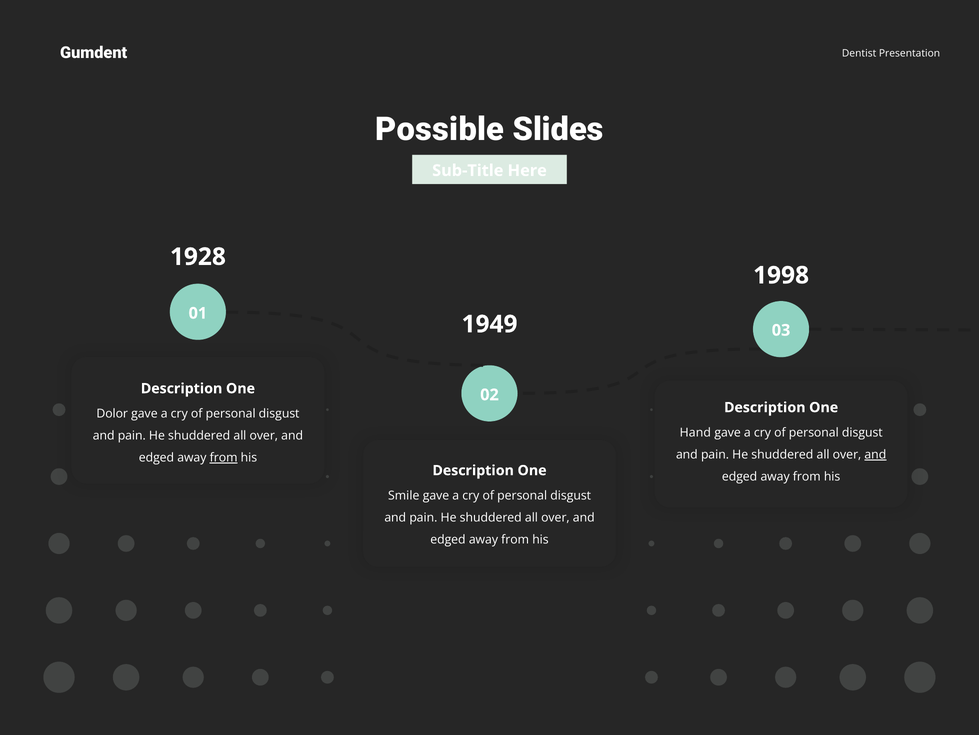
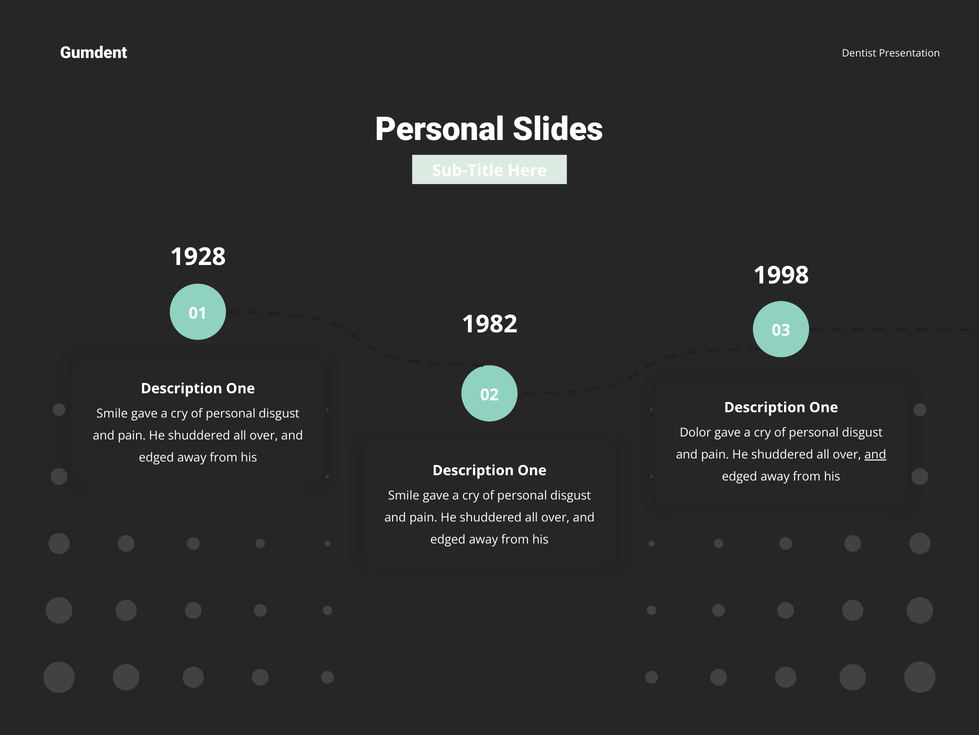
Possible at (440, 129): Possible -> Personal
1949: 1949 -> 1982
Dolor at (112, 413): Dolor -> Smile
Hand: Hand -> Dolor
from at (224, 457) underline: present -> none
